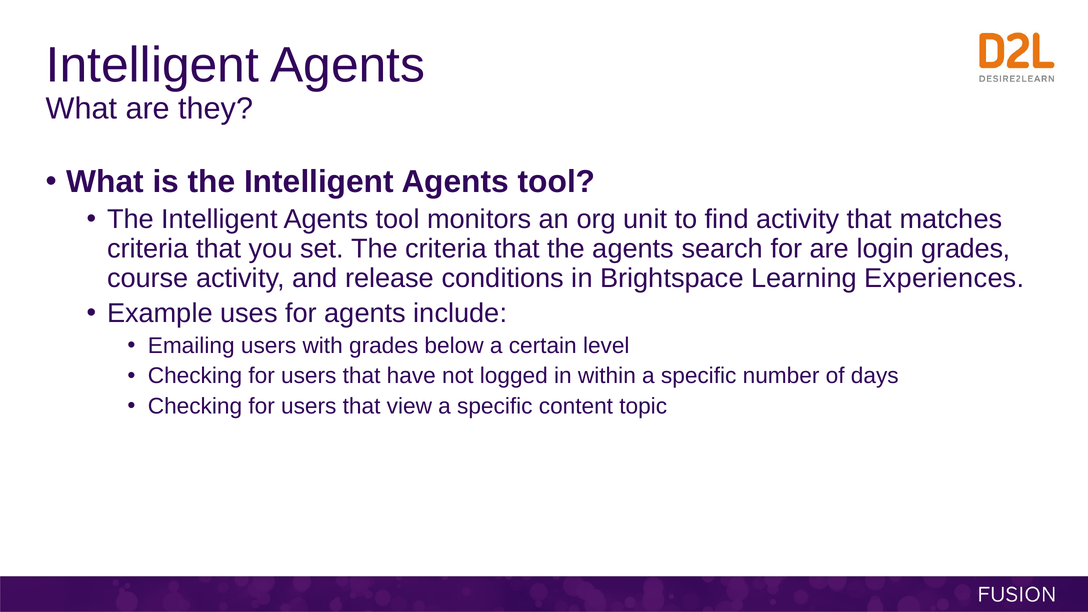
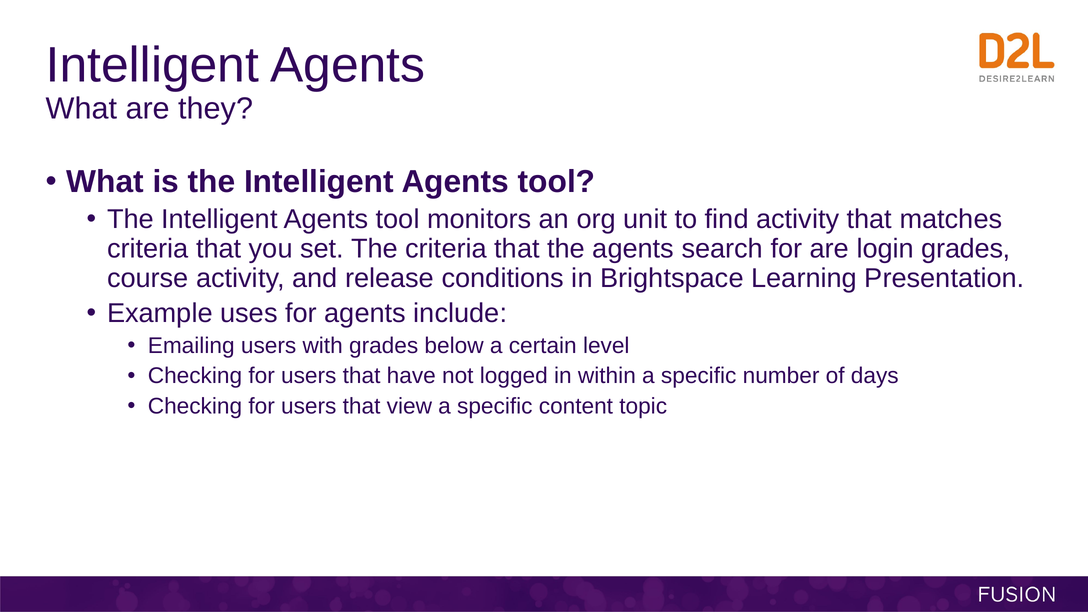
Experiences: Experiences -> Presentation
